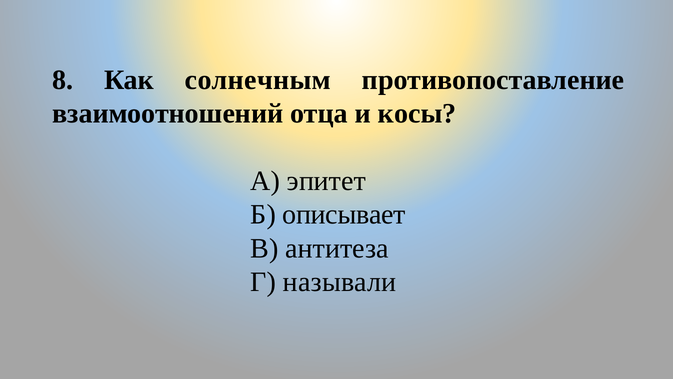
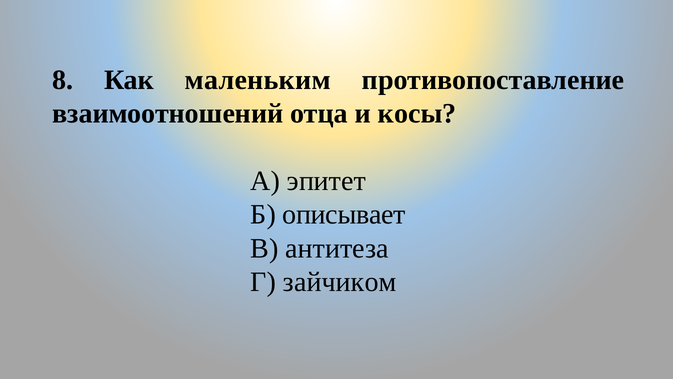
солнечным: солнечным -> маленьким
называли: называли -> зайчиком
